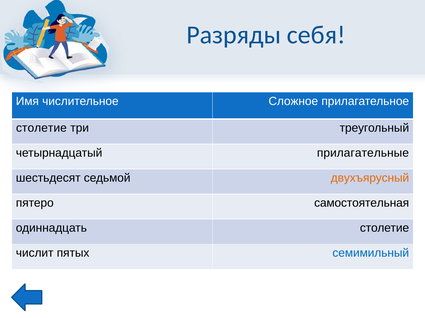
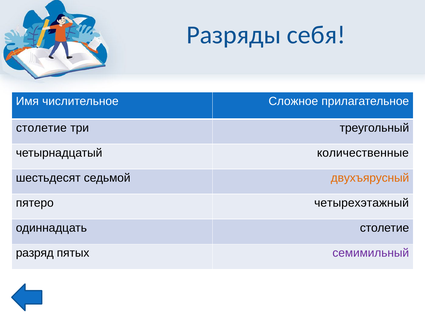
прилагательные: прилагательные -> количественные
самостоятельная: самостоятельная -> четырехэтажный
числит: числит -> разряд
семимильный colour: blue -> purple
